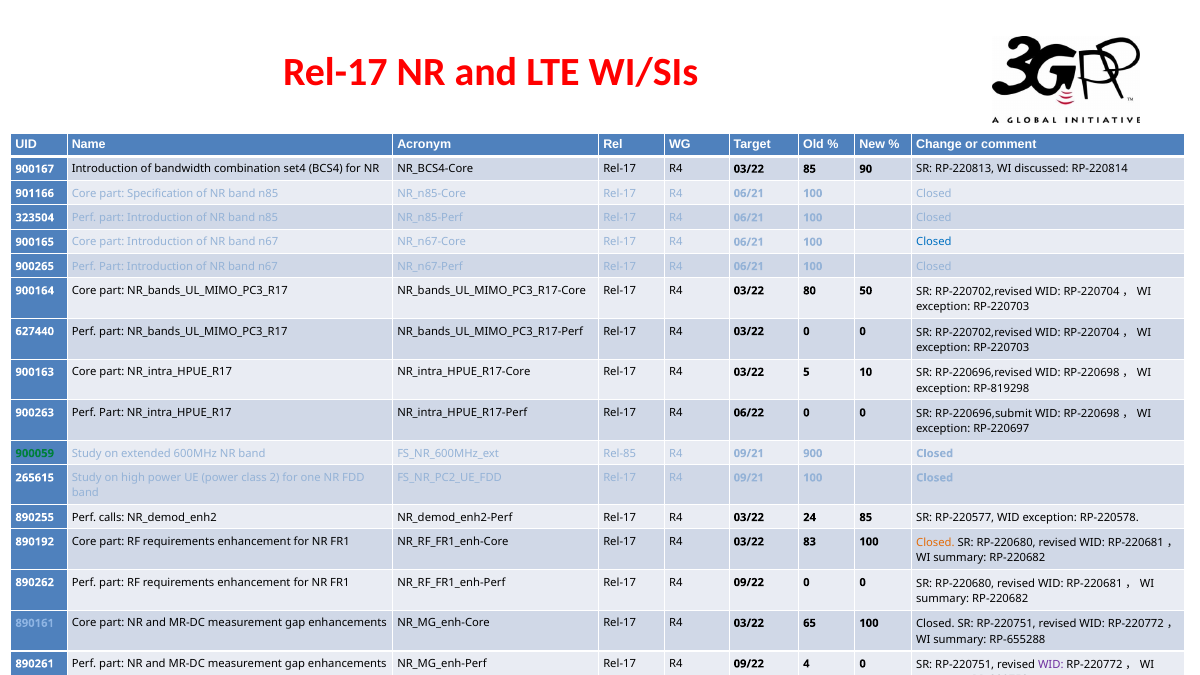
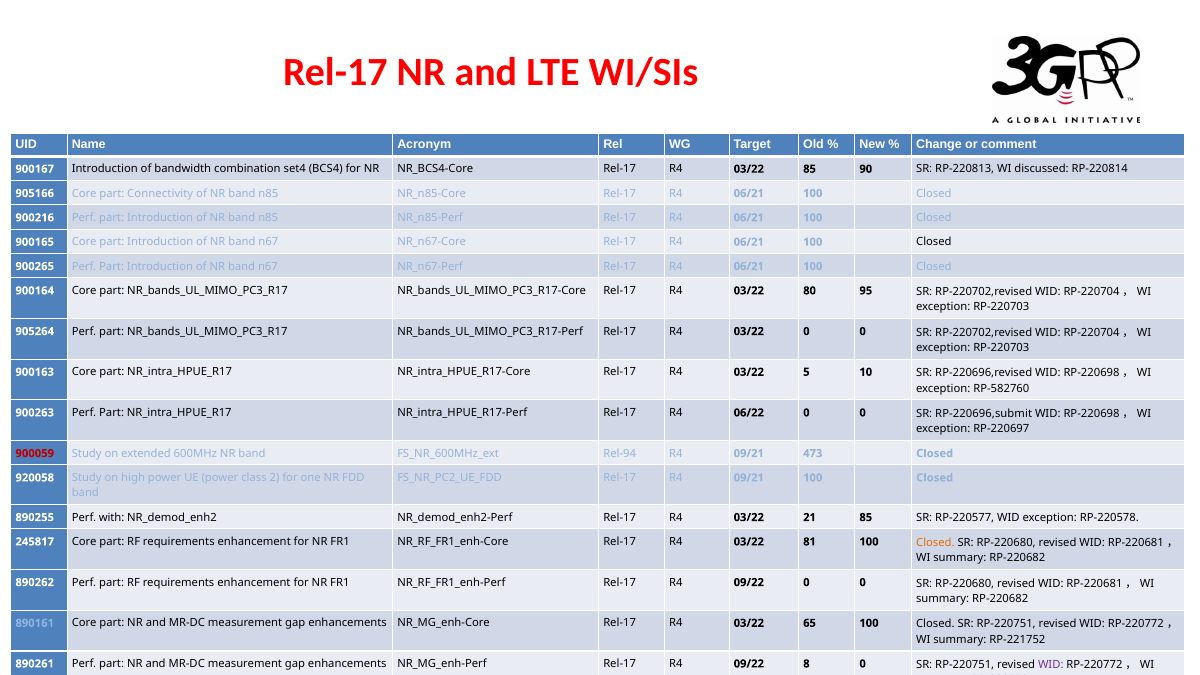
901166: 901166 -> 905166
Specification: Specification -> Connectivity
323504: 323504 -> 900216
Closed at (934, 242) colour: blue -> black
50: 50 -> 95
627440: 627440 -> 905264
RP-819298: RP-819298 -> RP-582760
900059 colour: green -> red
Rel-85: Rel-85 -> Rel-94
900: 900 -> 473
265615: 265615 -> 920058
calls: calls -> with
24: 24 -> 21
890192: 890192 -> 245817
83: 83 -> 81
RP-655288: RP-655288 -> RP-221752
09/22 4: 4 -> 8
